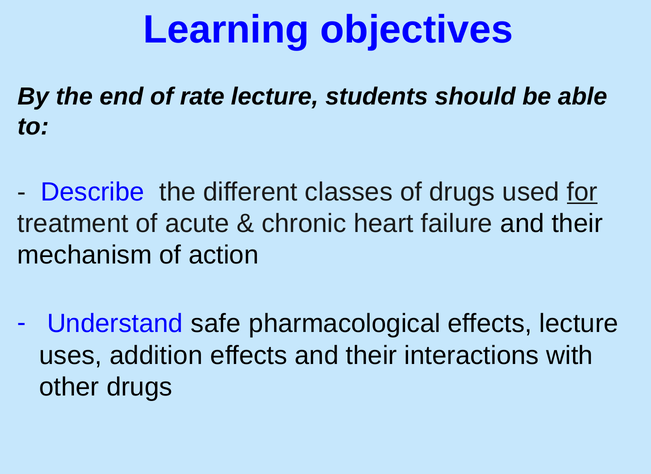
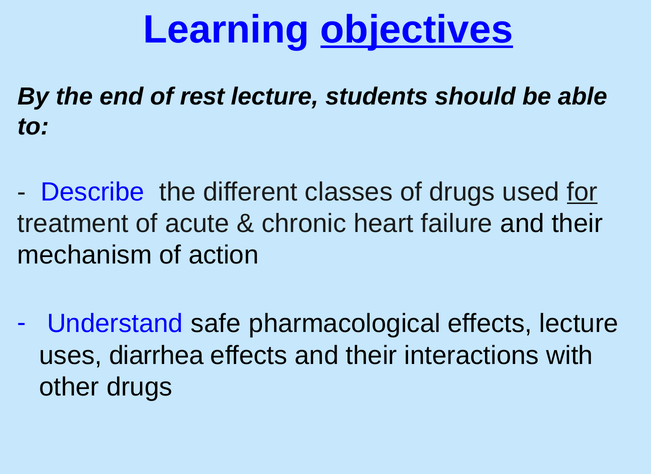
objectives underline: none -> present
rate: rate -> rest
addition: addition -> diarrhea
